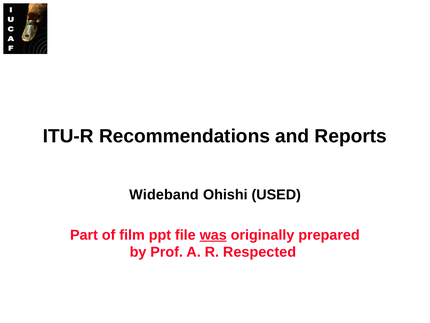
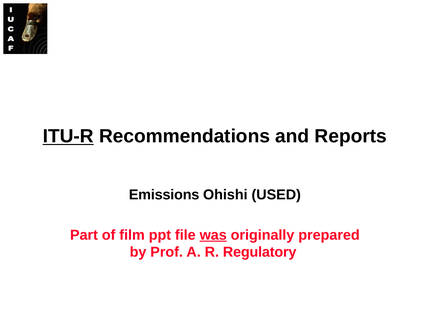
ITU-R underline: none -> present
Wideband: Wideband -> Emissions
Respected: Respected -> Regulatory
